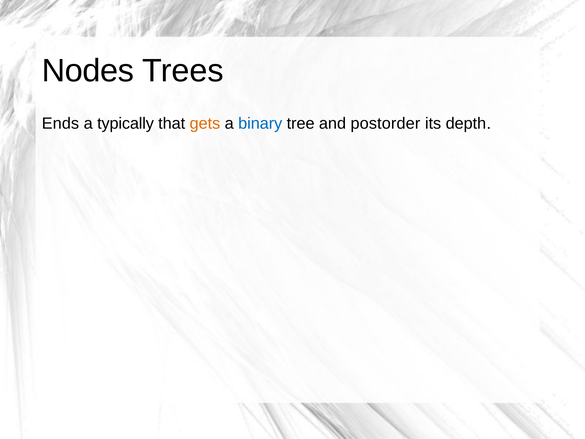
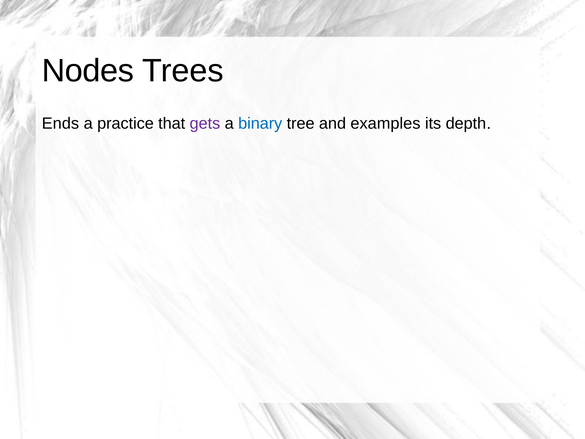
typically: typically -> practice
gets colour: orange -> purple
postorder: postorder -> examples
